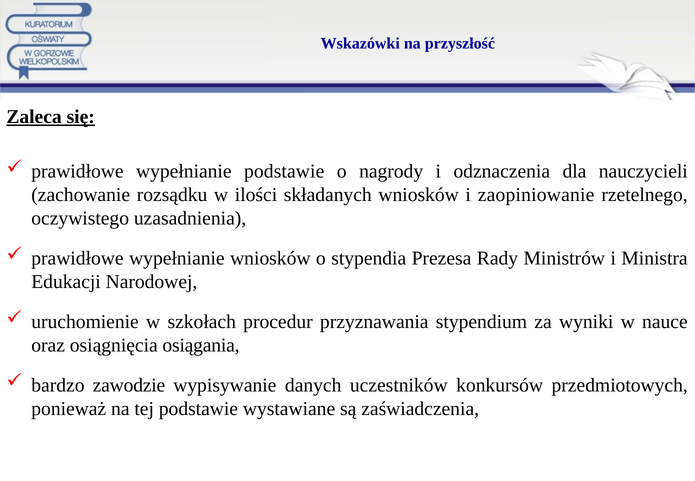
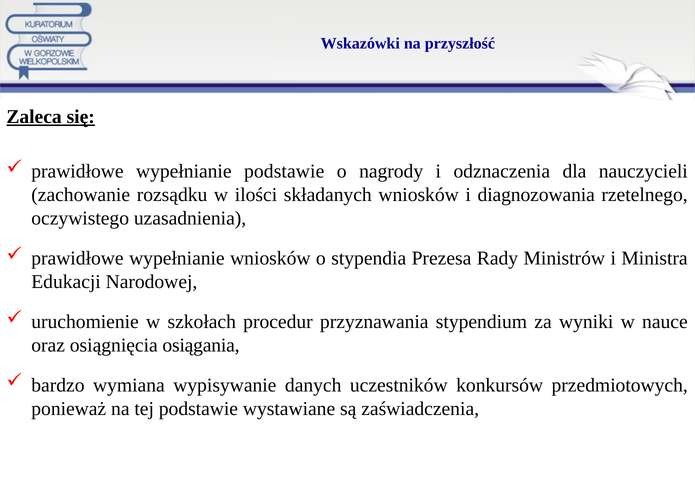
zaopiniowanie: zaopiniowanie -> diagnozowania
zawodzie: zawodzie -> wymiana
